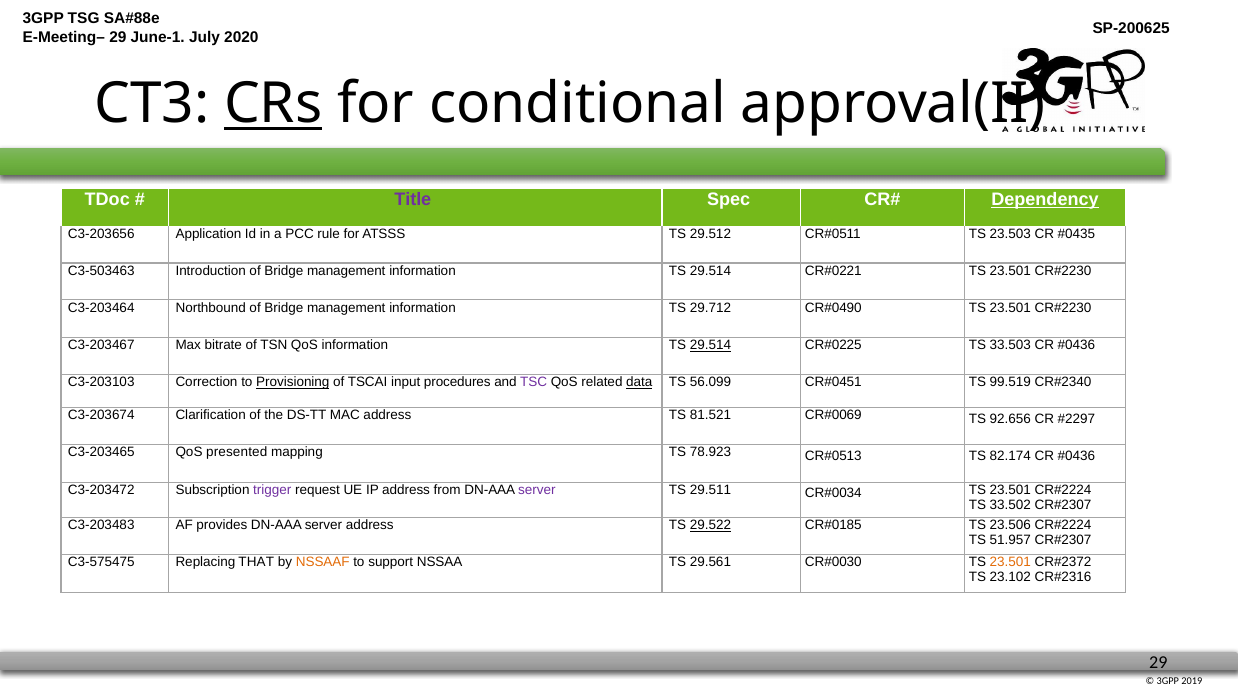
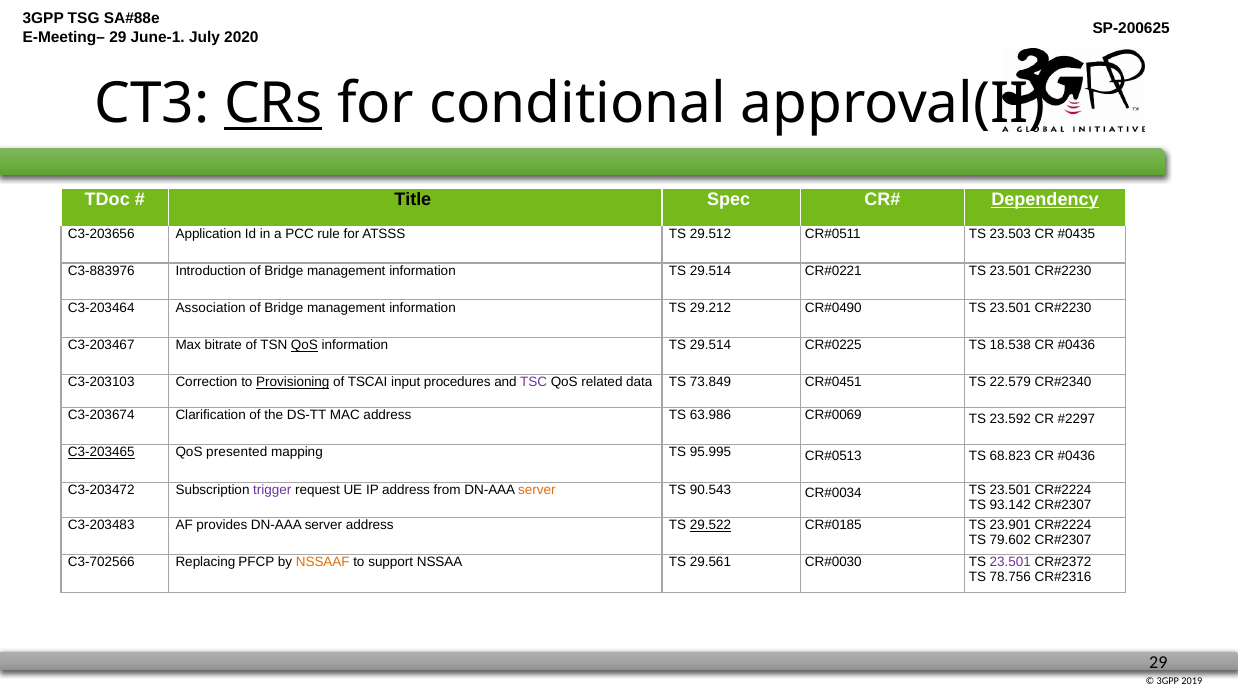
Title colour: purple -> black
C3-503463: C3-503463 -> C3-883976
Northbound: Northbound -> Association
29.712: 29.712 -> 29.212
QoS at (304, 345) underline: none -> present
29.514 at (710, 345) underline: present -> none
33.503: 33.503 -> 18.538
data underline: present -> none
56.099: 56.099 -> 73.849
99.519: 99.519 -> 22.579
81.521: 81.521 -> 63.986
92.656: 92.656 -> 23.592
C3-203465 underline: none -> present
78.923: 78.923 -> 95.995
82.174: 82.174 -> 68.823
server at (537, 490) colour: purple -> orange
29.511: 29.511 -> 90.543
33.502: 33.502 -> 93.142
23.506: 23.506 -> 23.901
51.957: 51.957 -> 79.602
C3-575475: C3-575475 -> C3-702566
THAT: THAT -> PFCP
23.501 at (1010, 562) colour: orange -> purple
23.102: 23.102 -> 78.756
